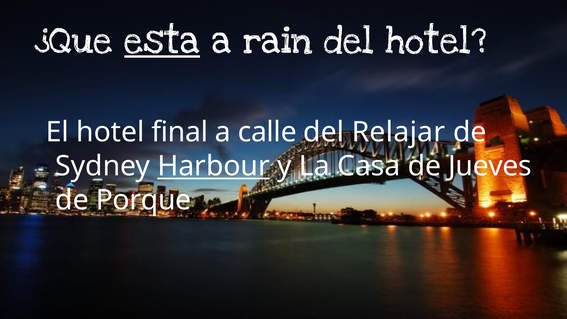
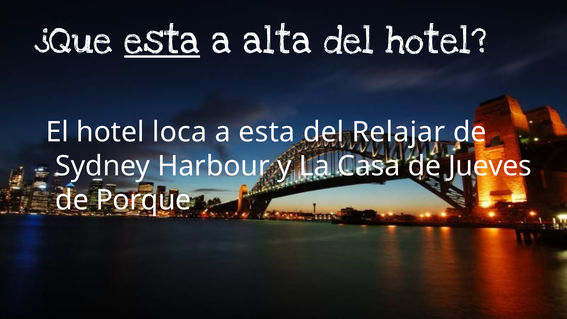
rain: rain -> alta
final: final -> loca
a calle: calle -> esta
Harbour underline: present -> none
